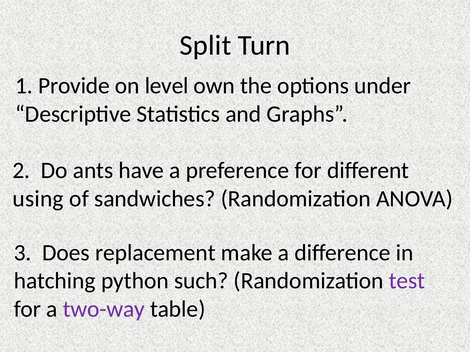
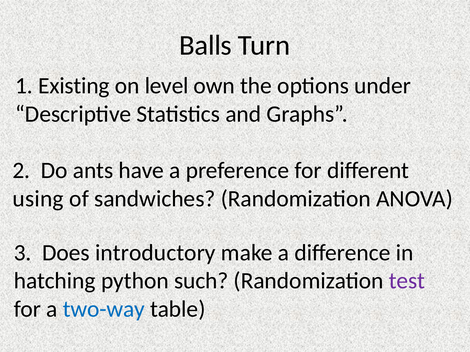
Split: Split -> Balls
Provide: Provide -> Existing
replacement: replacement -> introductory
two-way colour: purple -> blue
